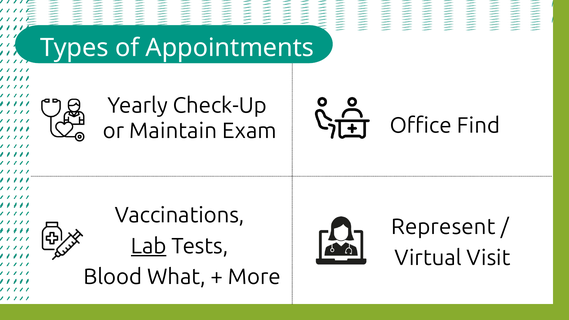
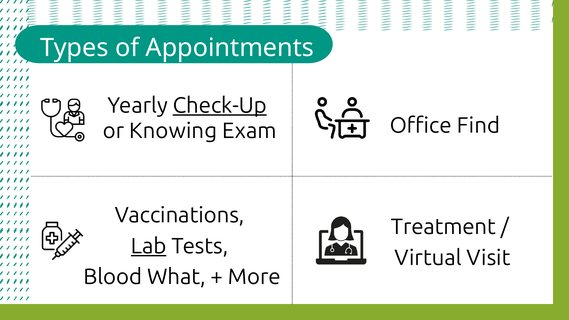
Check-Up underline: none -> present
Maintain: Maintain -> Knowing
Represent: Represent -> Treatment
